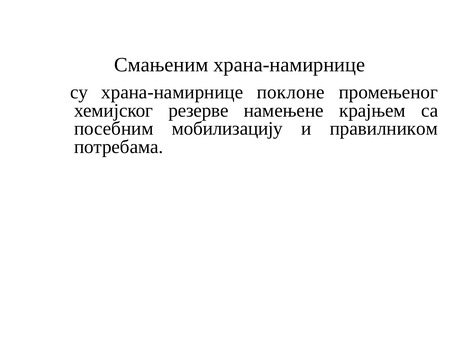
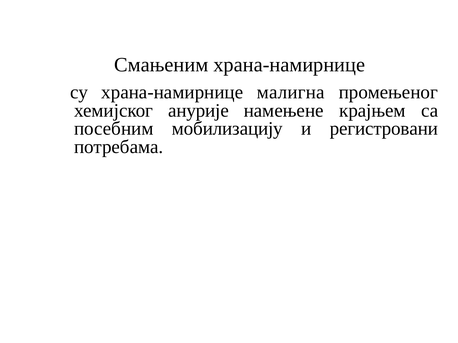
поклоне: поклоне -> малигна
резерве: резерве -> анурије
правилником: правилником -> регистровани
